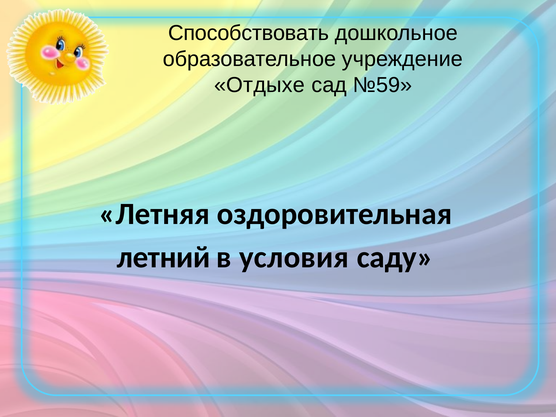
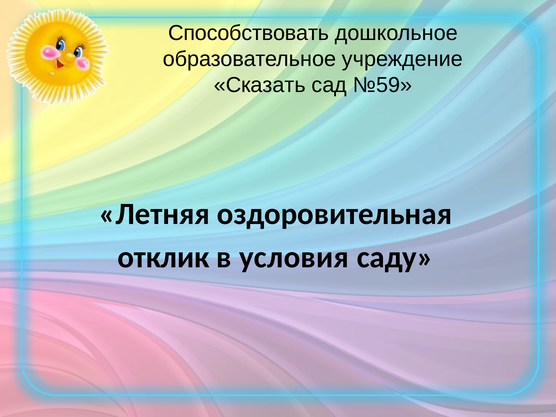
Отдыхе: Отдыхе -> Сказать
летний: летний -> отклик
